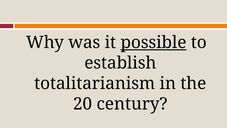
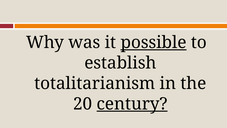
century underline: none -> present
